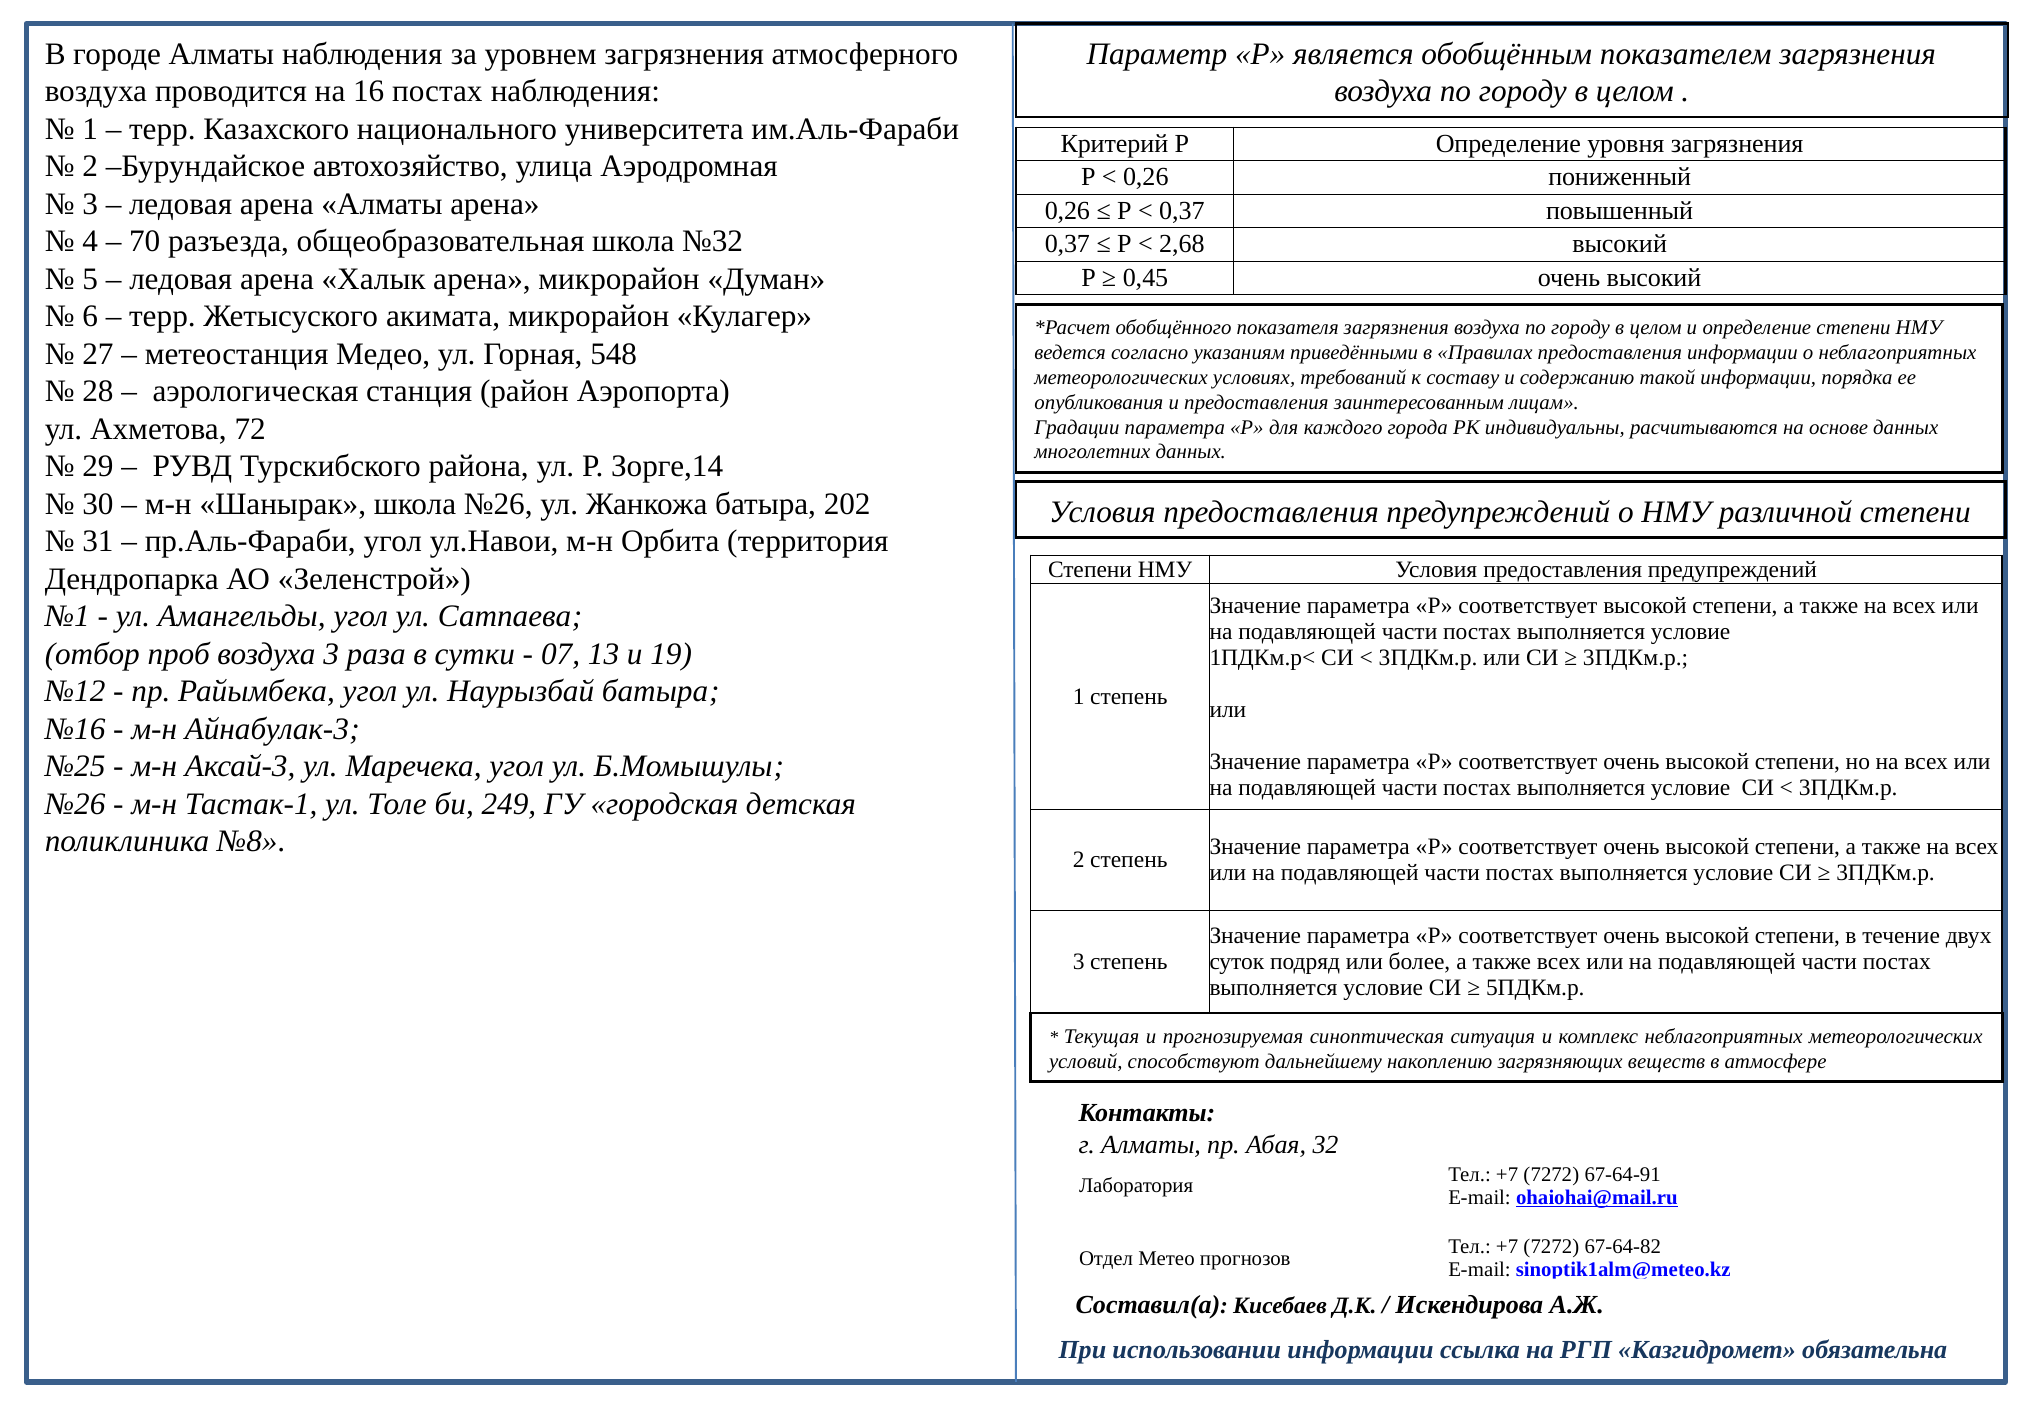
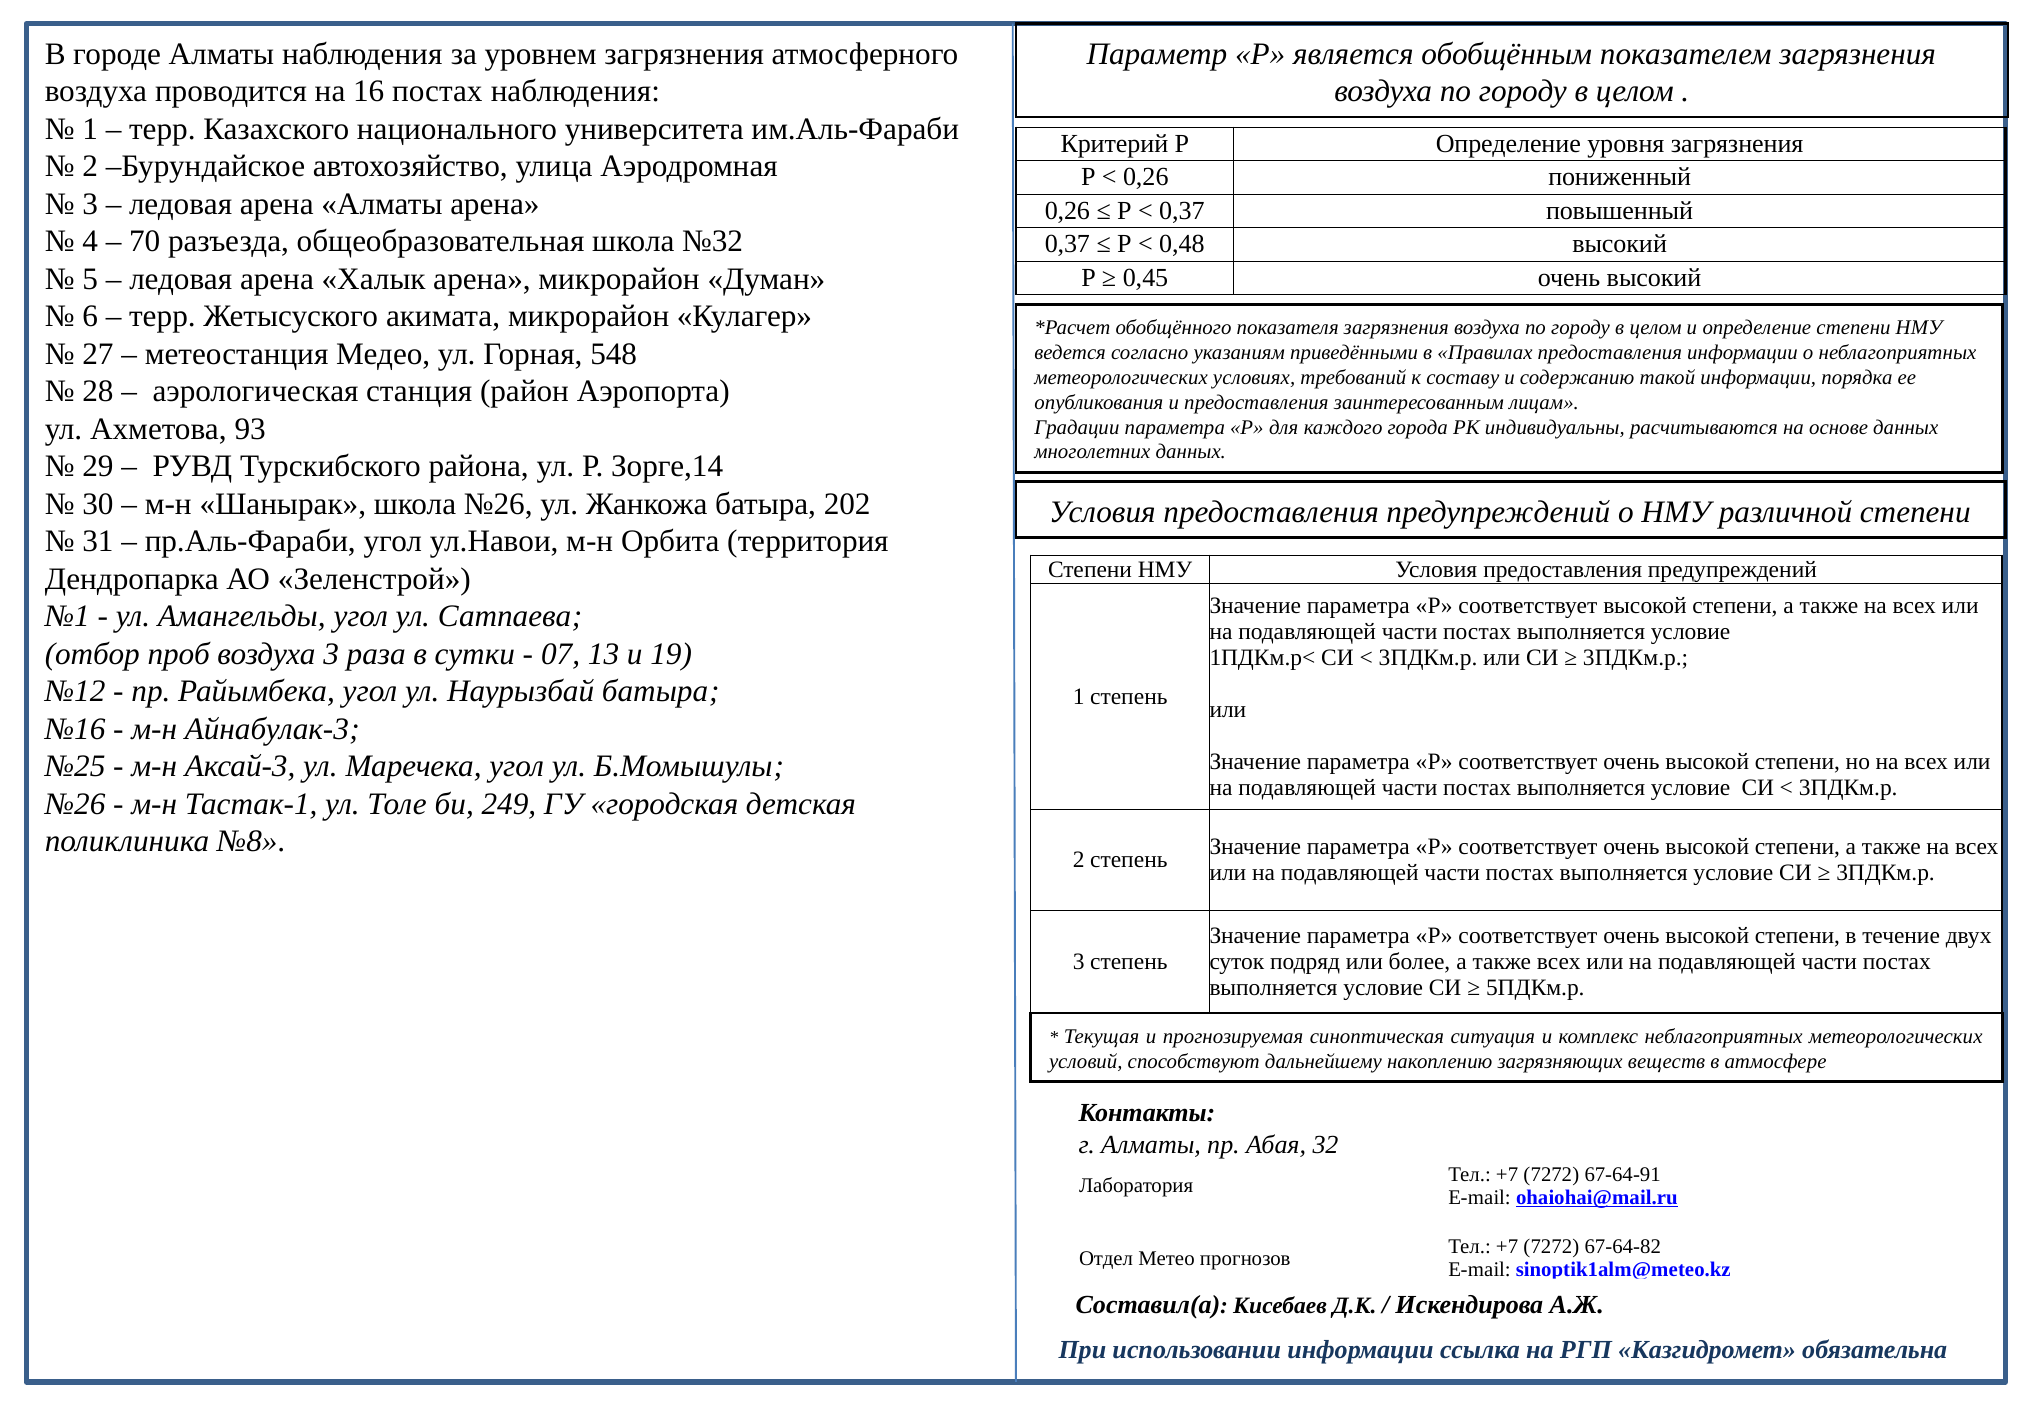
2,68: 2,68 -> 0,48
72: 72 -> 93
